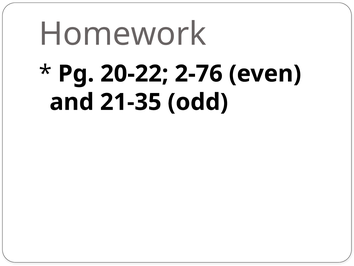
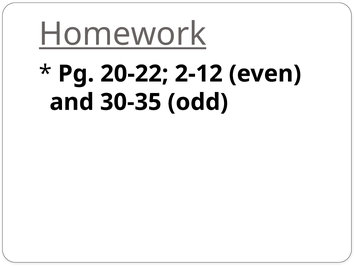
Homework underline: none -> present
2-76: 2-76 -> 2-12
21-35: 21-35 -> 30-35
